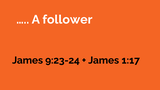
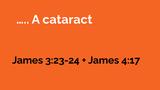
follower: follower -> cataract
9:23-24: 9:23-24 -> 3:23-24
1:17: 1:17 -> 4:17
